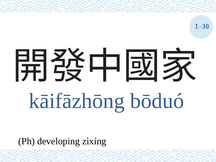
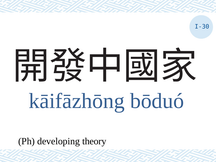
zìxíng: zìxíng -> theory
